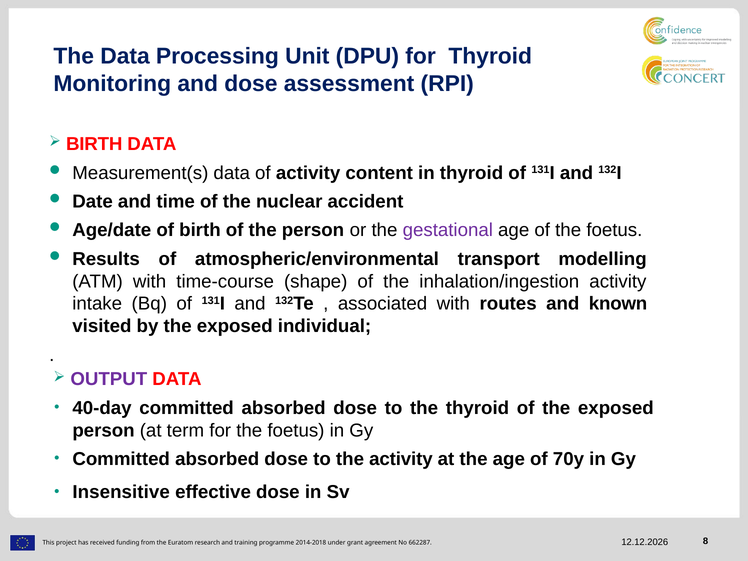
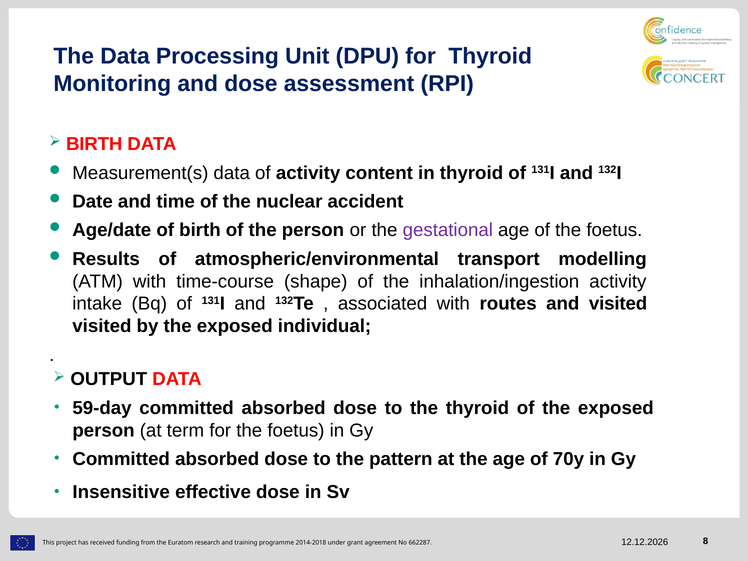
and known: known -> visited
OUTPUT colour: purple -> black
40-day: 40-day -> 59-day
the activity: activity -> pattern
